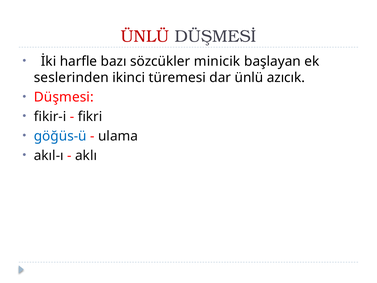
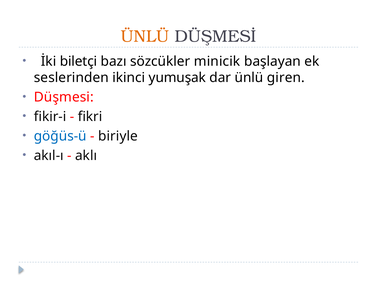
ÜNLÜ at (145, 36) colour: red -> orange
harfle: harfle -> biletçi
türemesi: türemesi -> yumuşak
azıcık: azıcık -> giren
ulama: ulama -> biriyle
